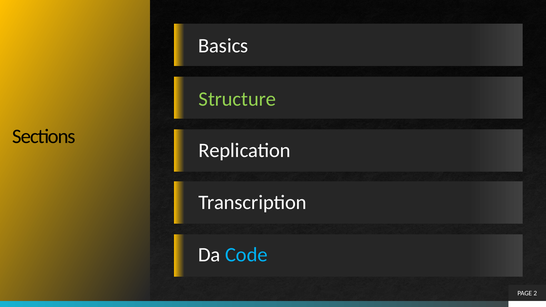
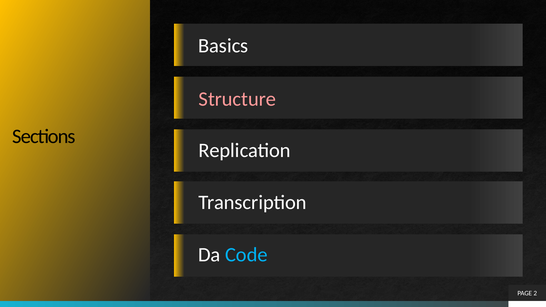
Structure colour: light green -> pink
